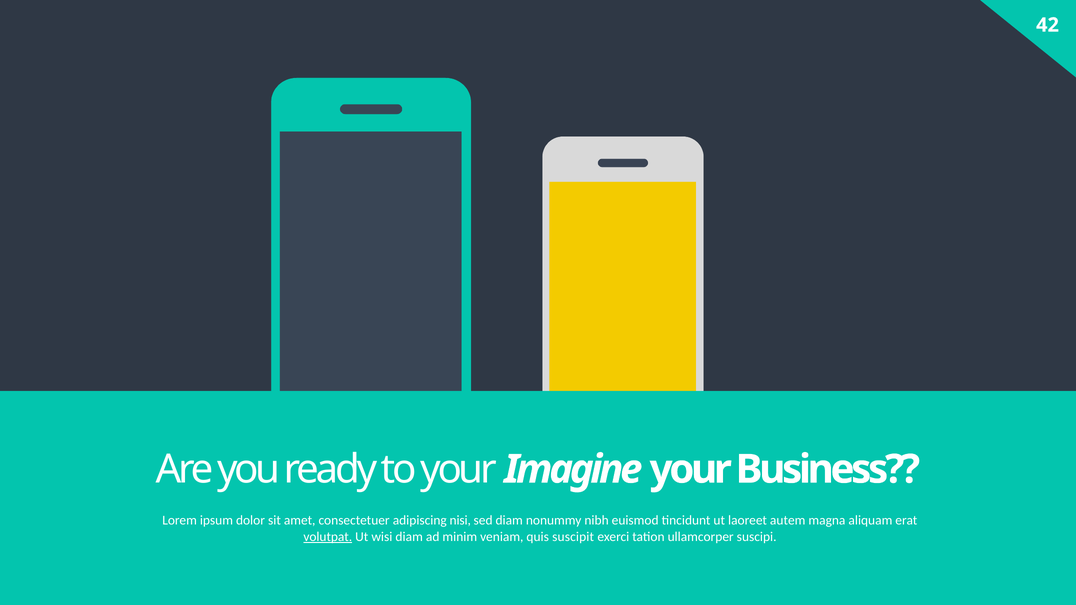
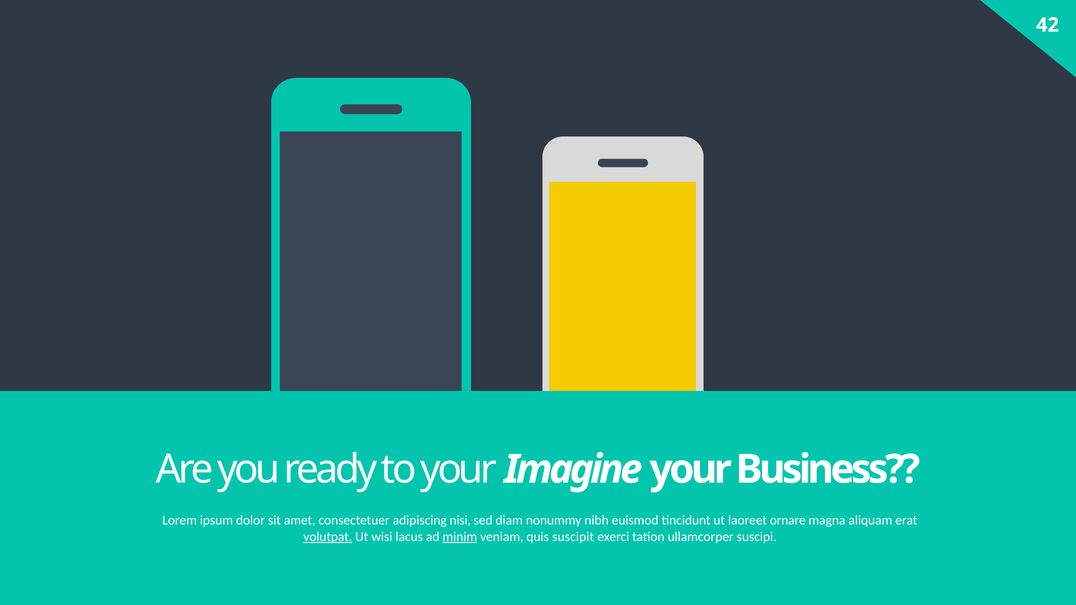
autem: autem -> ornare
wisi diam: diam -> lacus
minim underline: none -> present
